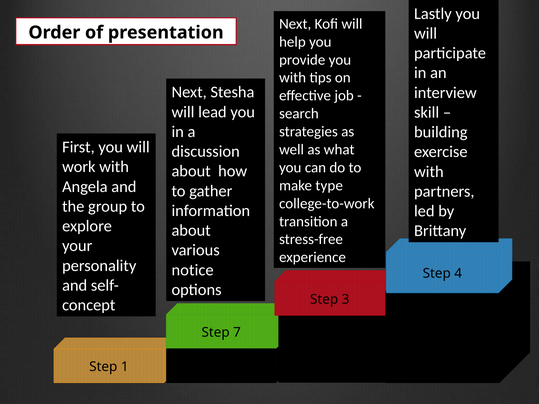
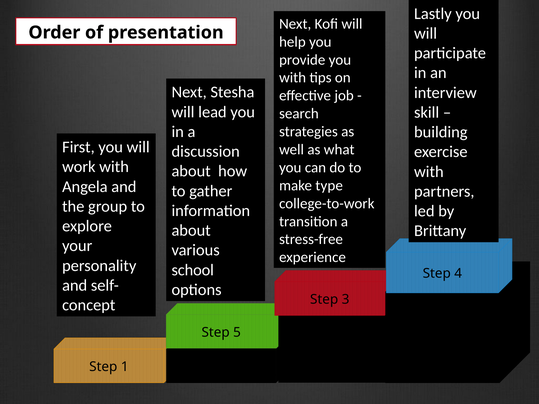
notice: notice -> school
7: 7 -> 5
